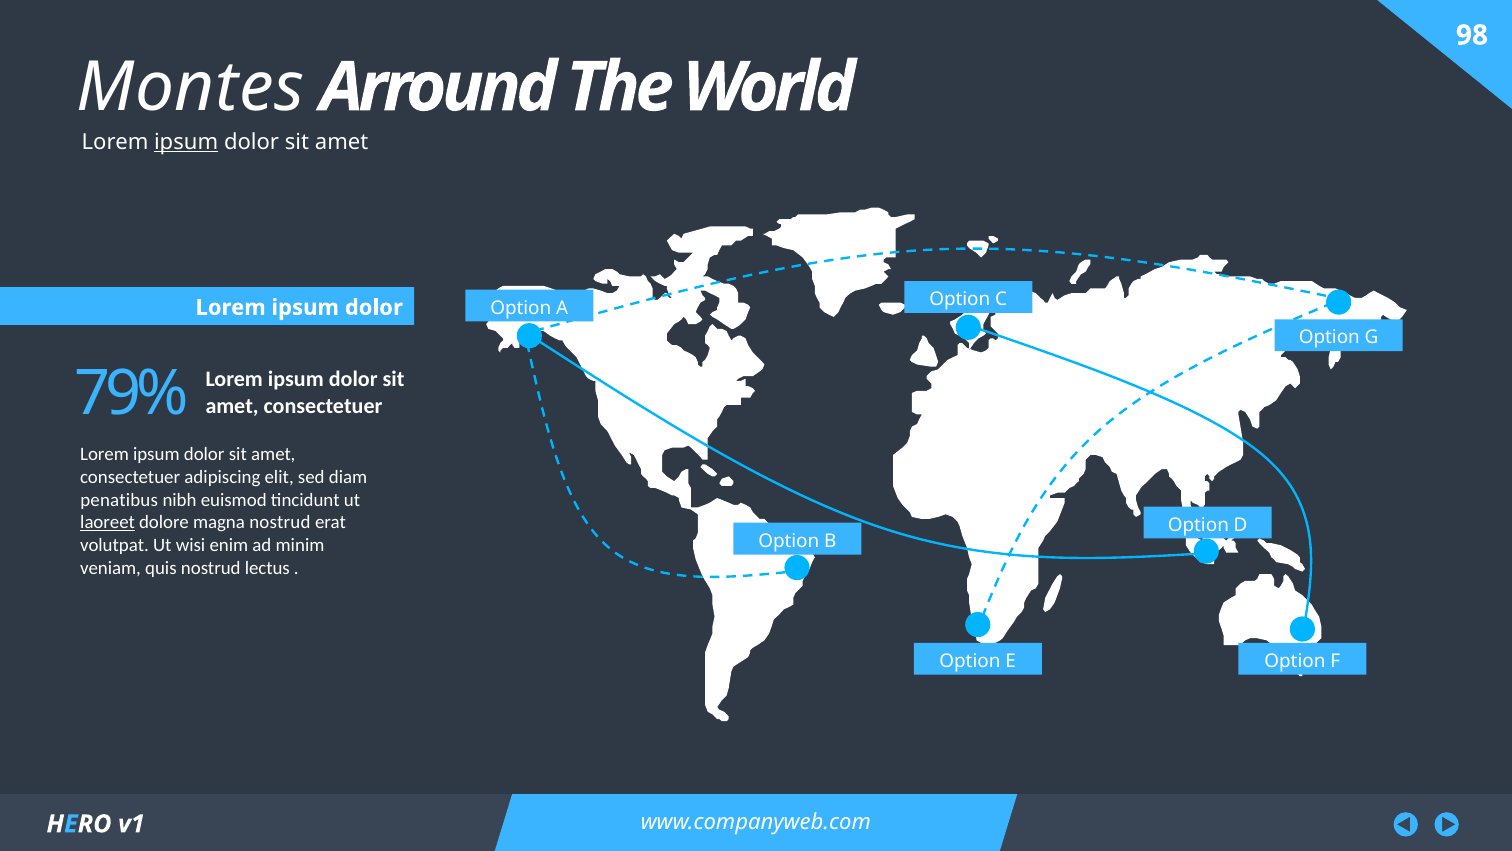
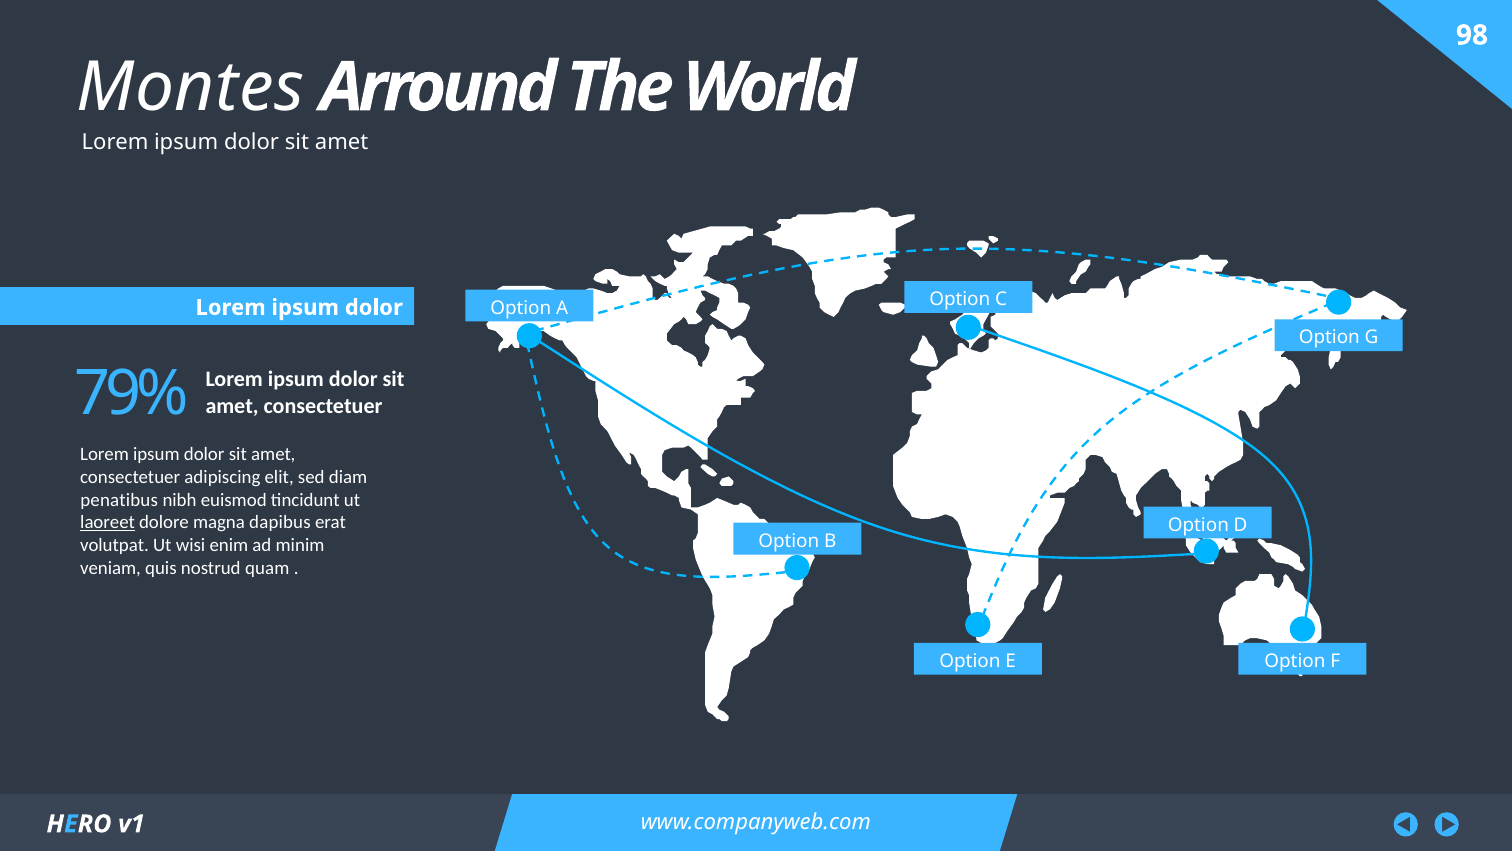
ipsum at (186, 142) underline: present -> none
magna nostrud: nostrud -> dapibus
lectus: lectus -> quam
